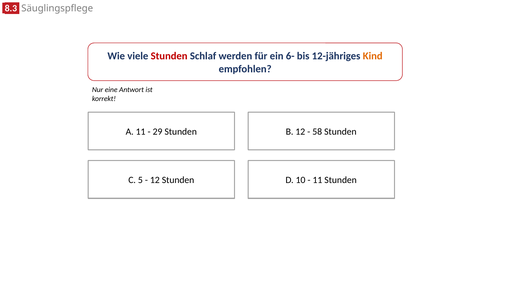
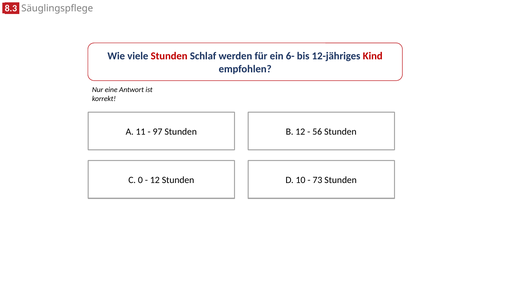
Kind colour: orange -> red
29: 29 -> 97
58: 58 -> 56
5: 5 -> 0
11 at (317, 180): 11 -> 73
